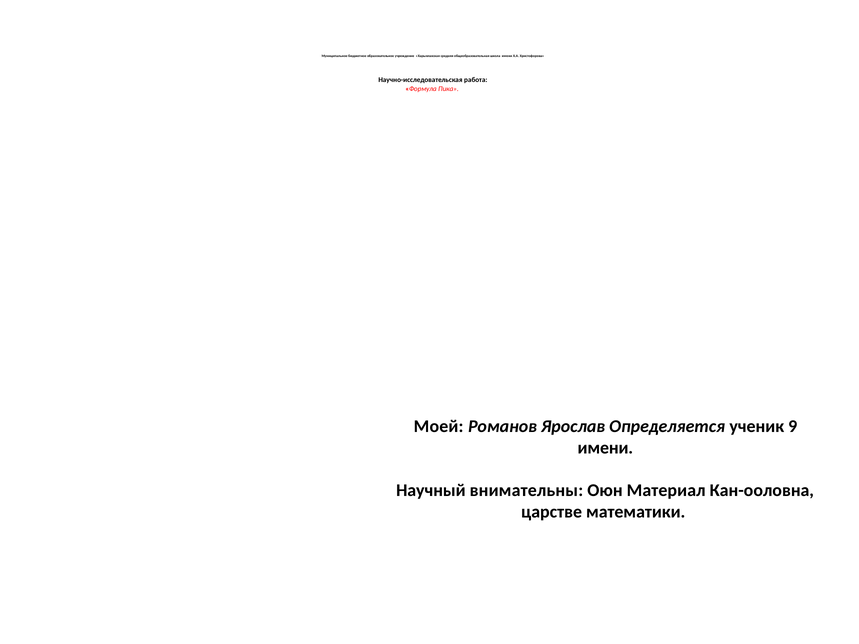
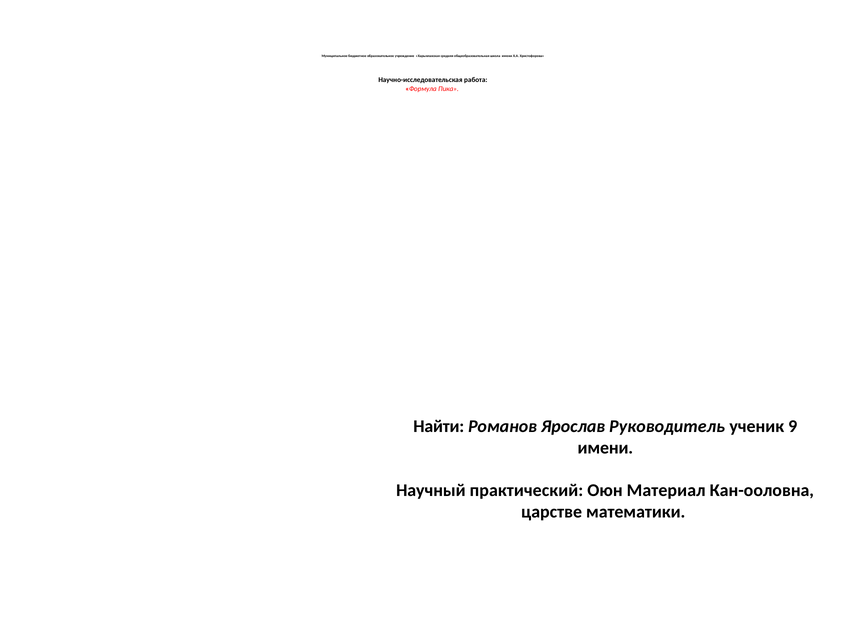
Моей: Моей -> Найти
Определяется: Определяется -> Руководитель
внимательны: внимательны -> практический
